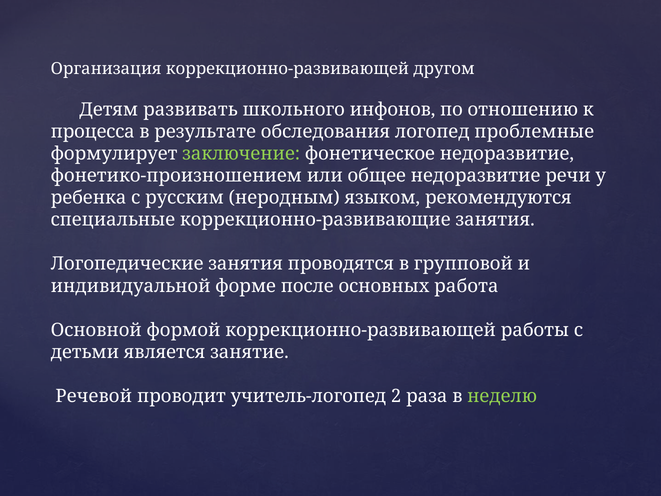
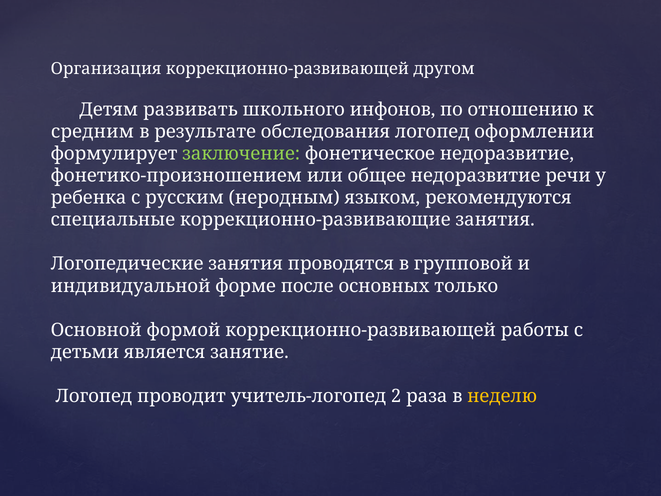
процесса: процесса -> средним
проблемные: проблемные -> оформлении
работа: работа -> только
Речевой at (94, 396): Речевой -> Логопед
неделю colour: light green -> yellow
